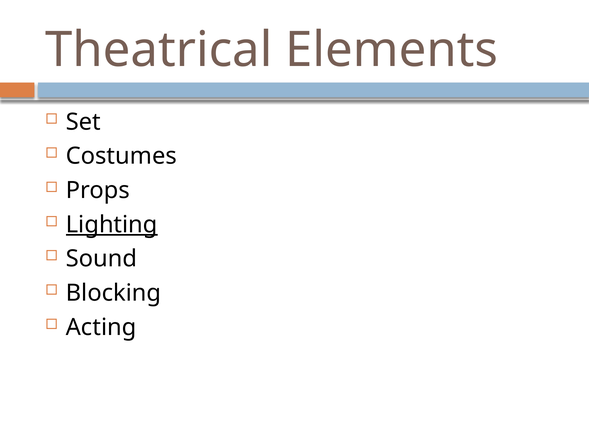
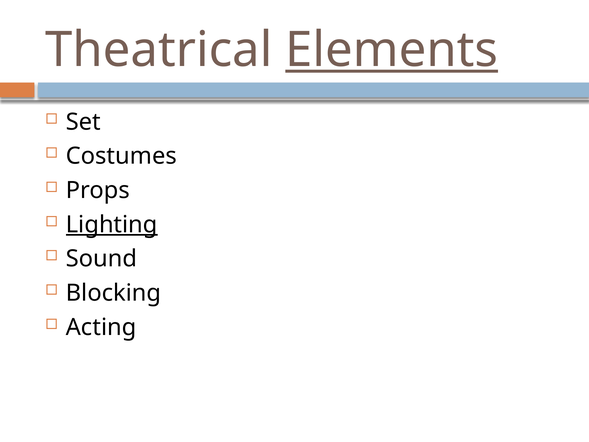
Elements underline: none -> present
